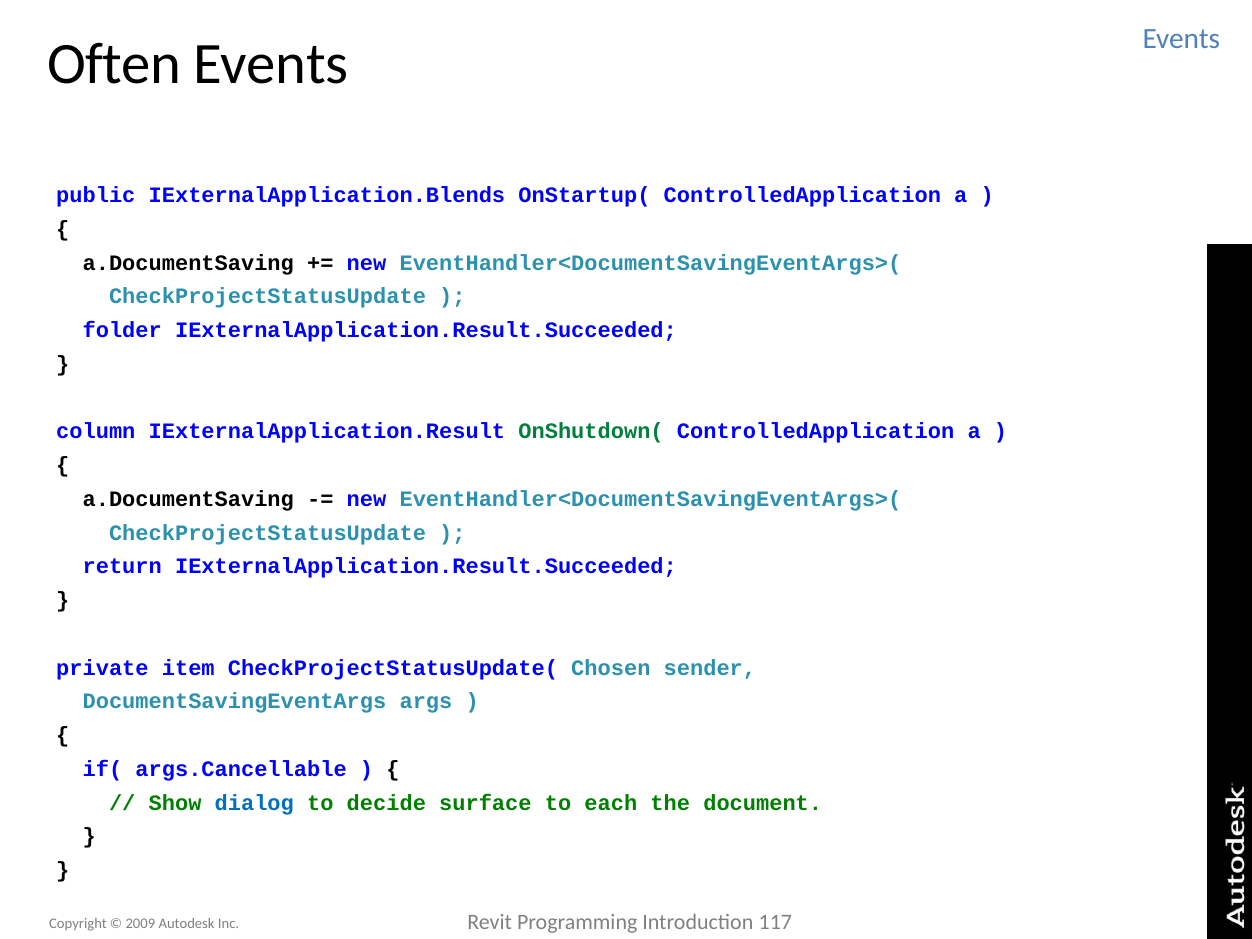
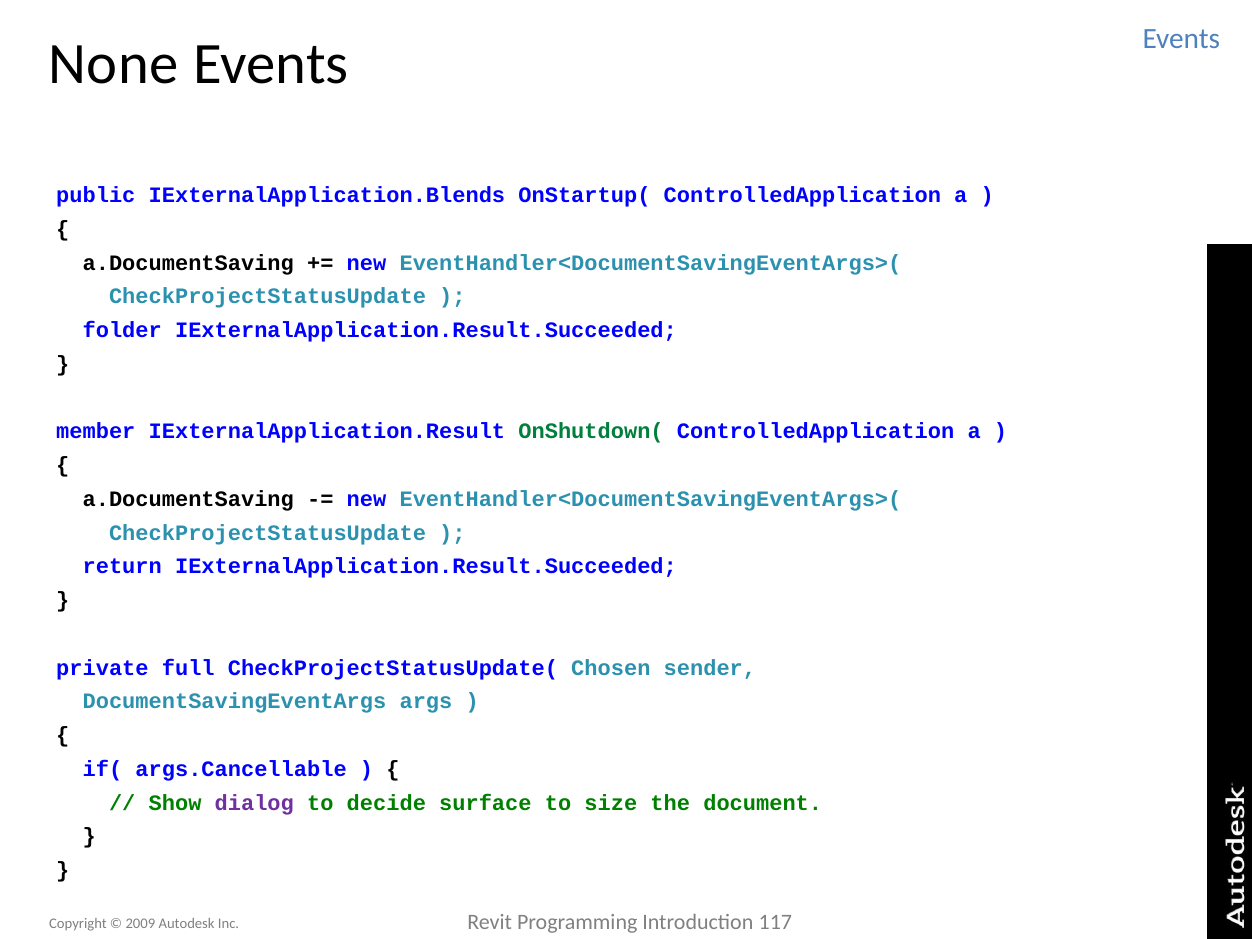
Often: Often -> None
column: column -> member
item: item -> full
dialog colour: blue -> purple
each: each -> size
